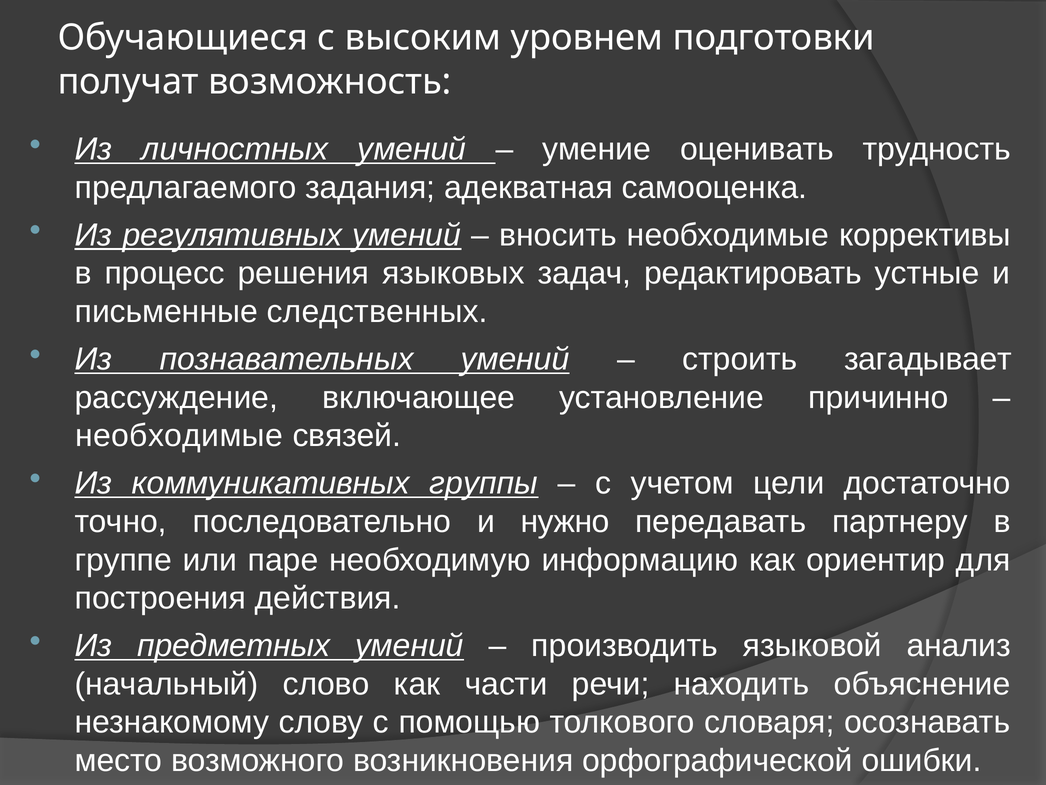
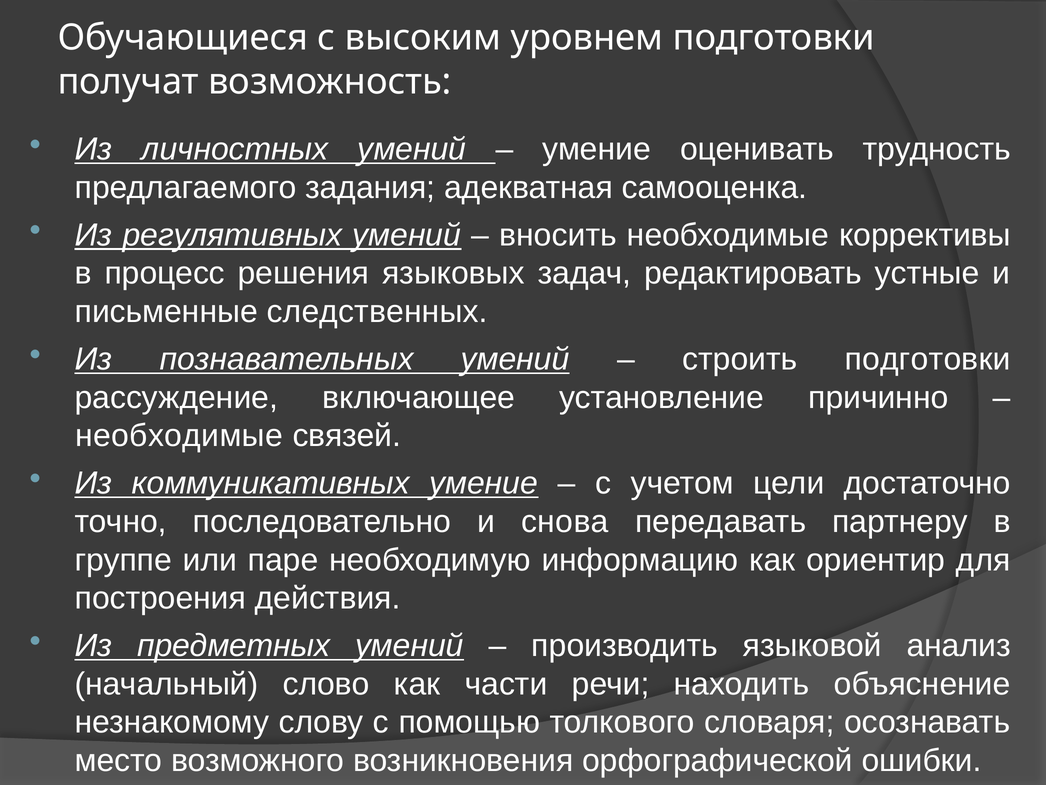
строить загадывает: загадывает -> подготовки
коммуникативных группы: группы -> умение
нужно: нужно -> снова
